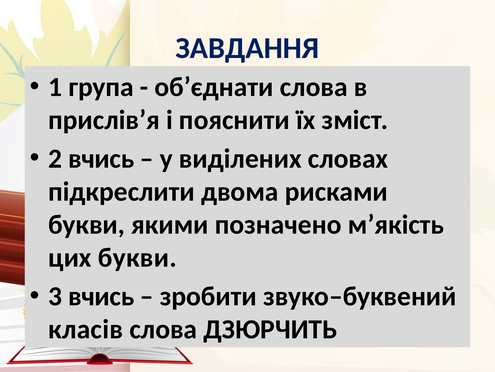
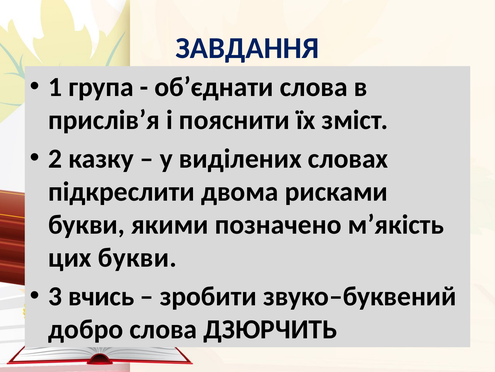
2 вчись: вчись -> казку
класів: класів -> добро
